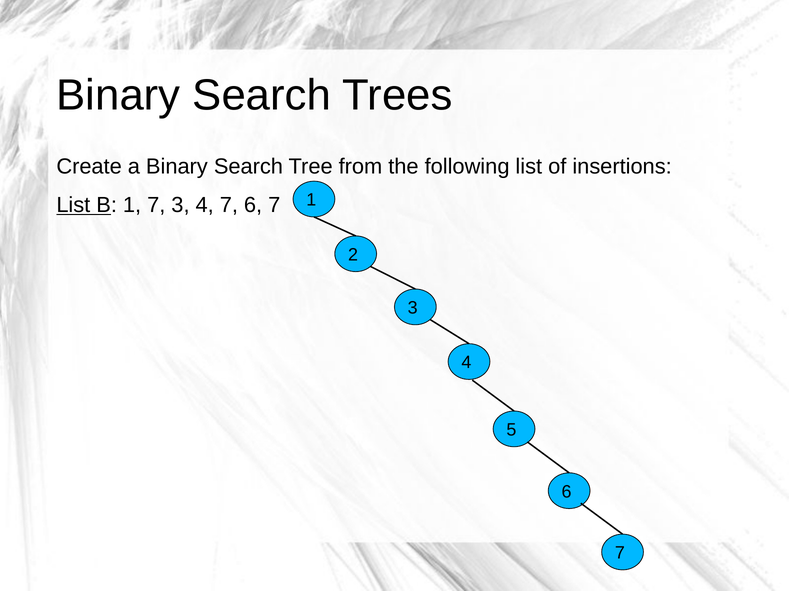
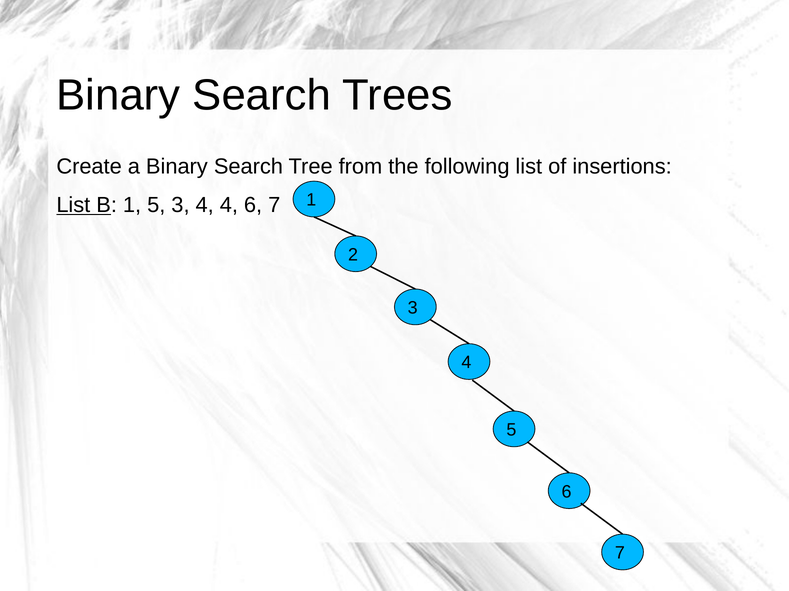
1 7: 7 -> 5
4 7: 7 -> 4
